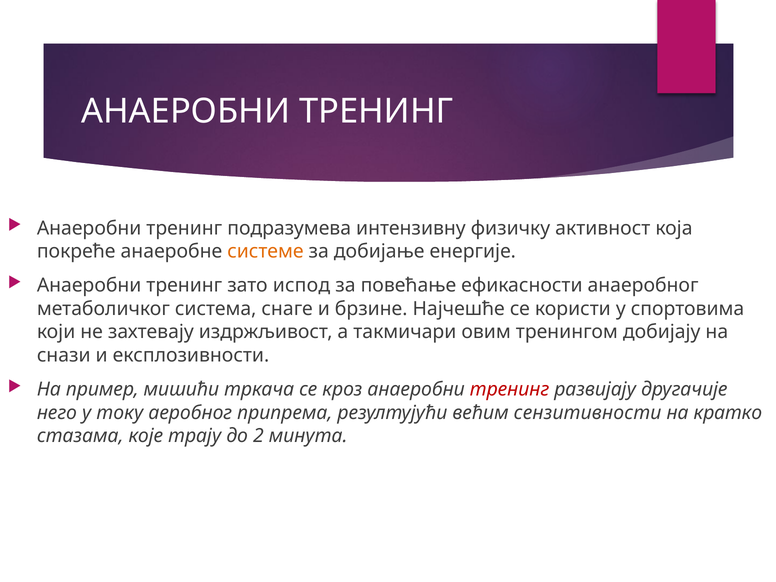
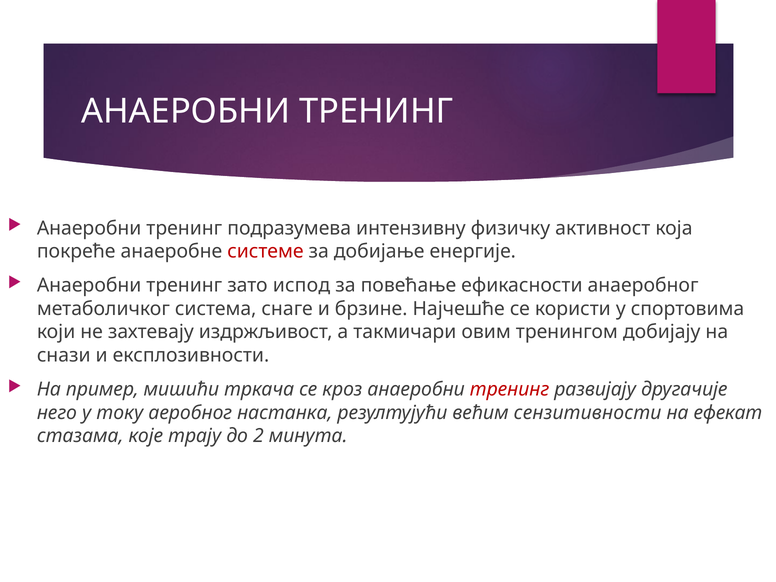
системе colour: orange -> red
припрема: припрема -> настанка
кратко: кратко -> ефекат
